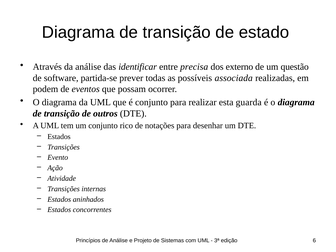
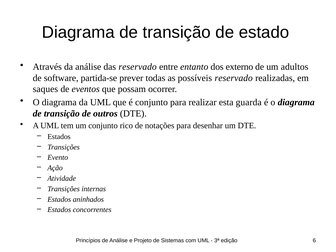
das identificar: identificar -> reservado
precisa: precisa -> entanto
questão: questão -> adultos
possíveis associada: associada -> reservado
podem: podem -> saques
